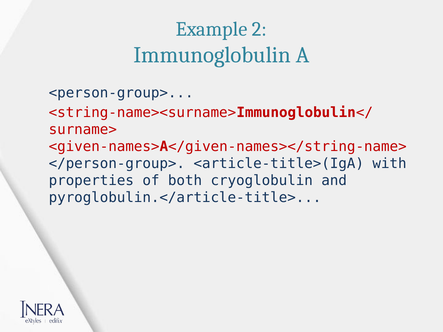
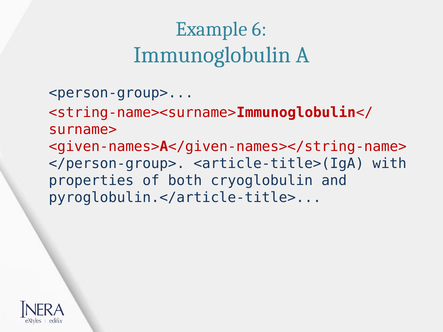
2: 2 -> 6
